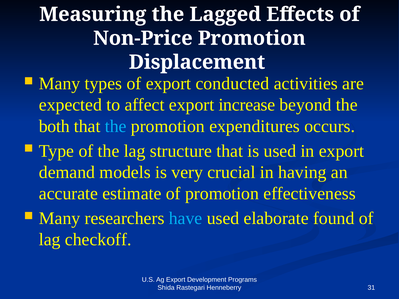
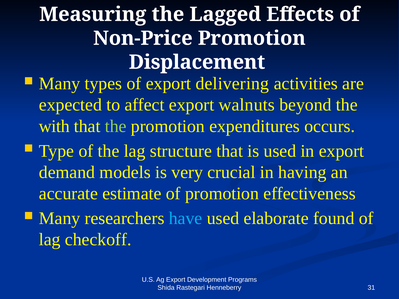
conducted: conducted -> delivering
increase: increase -> walnuts
both: both -> with
the at (116, 126) colour: light blue -> light green
